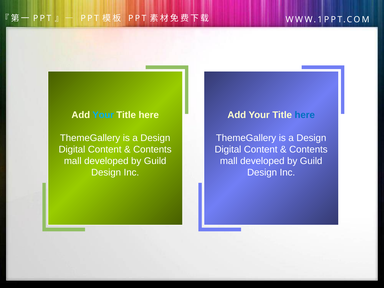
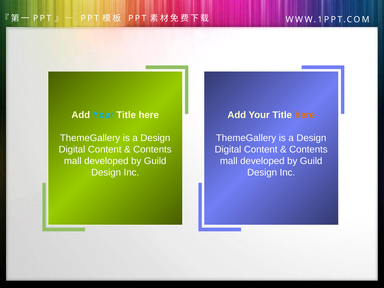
here at (305, 115) colour: blue -> orange
